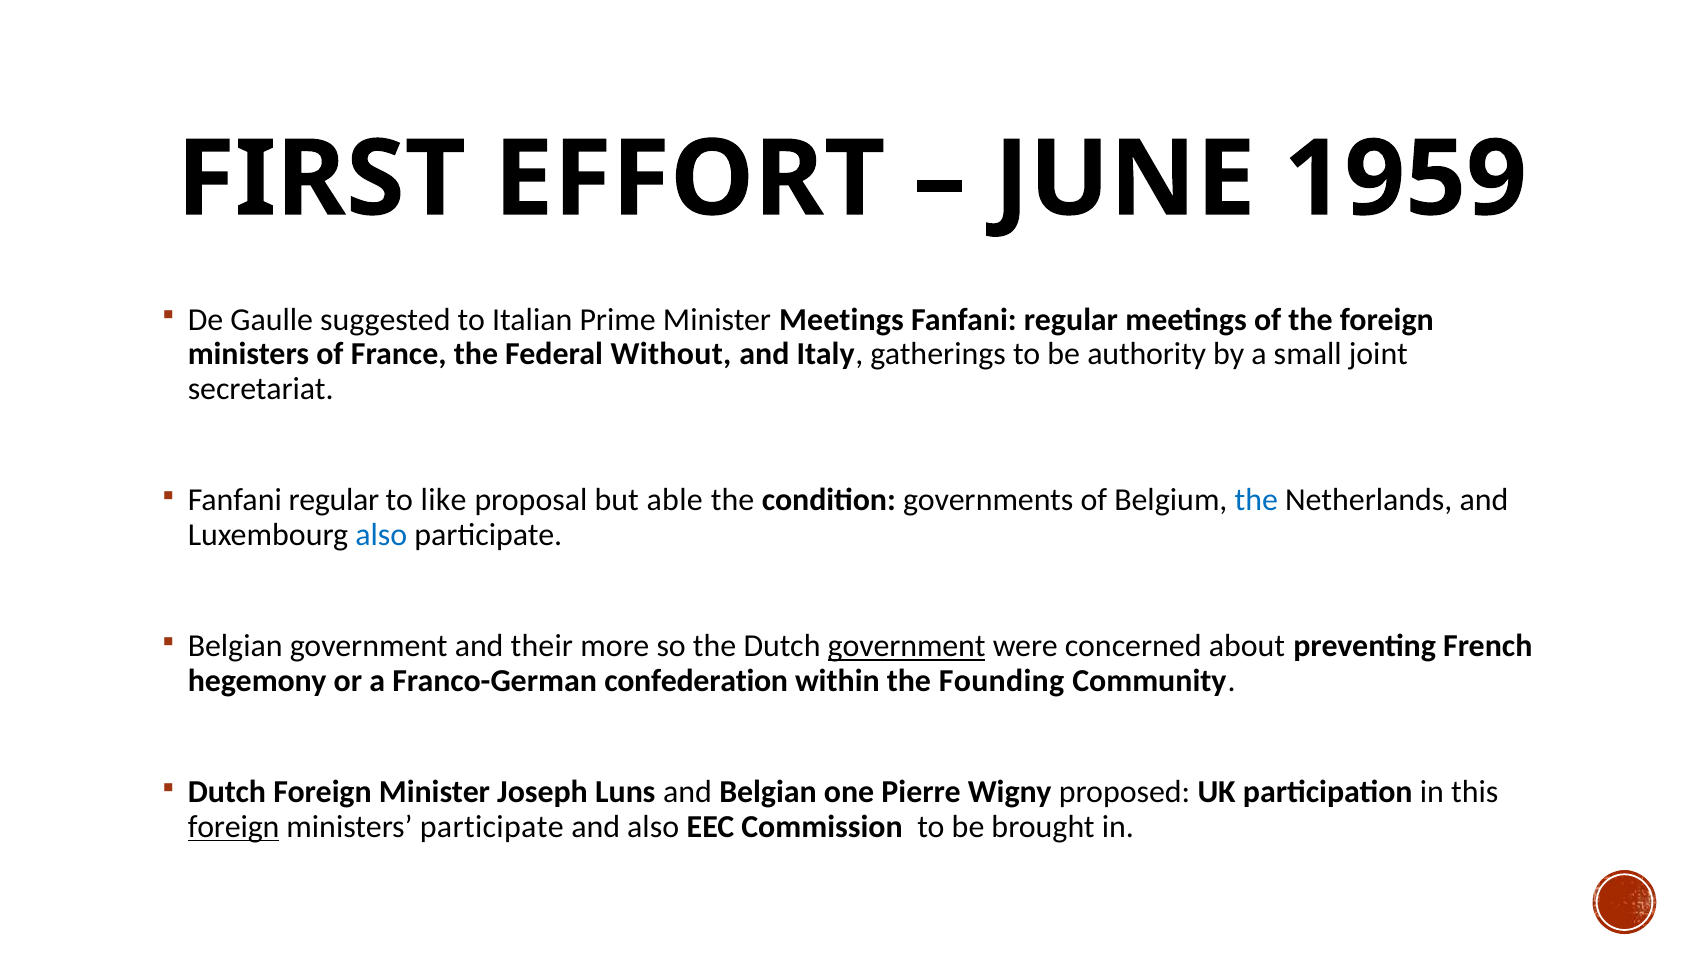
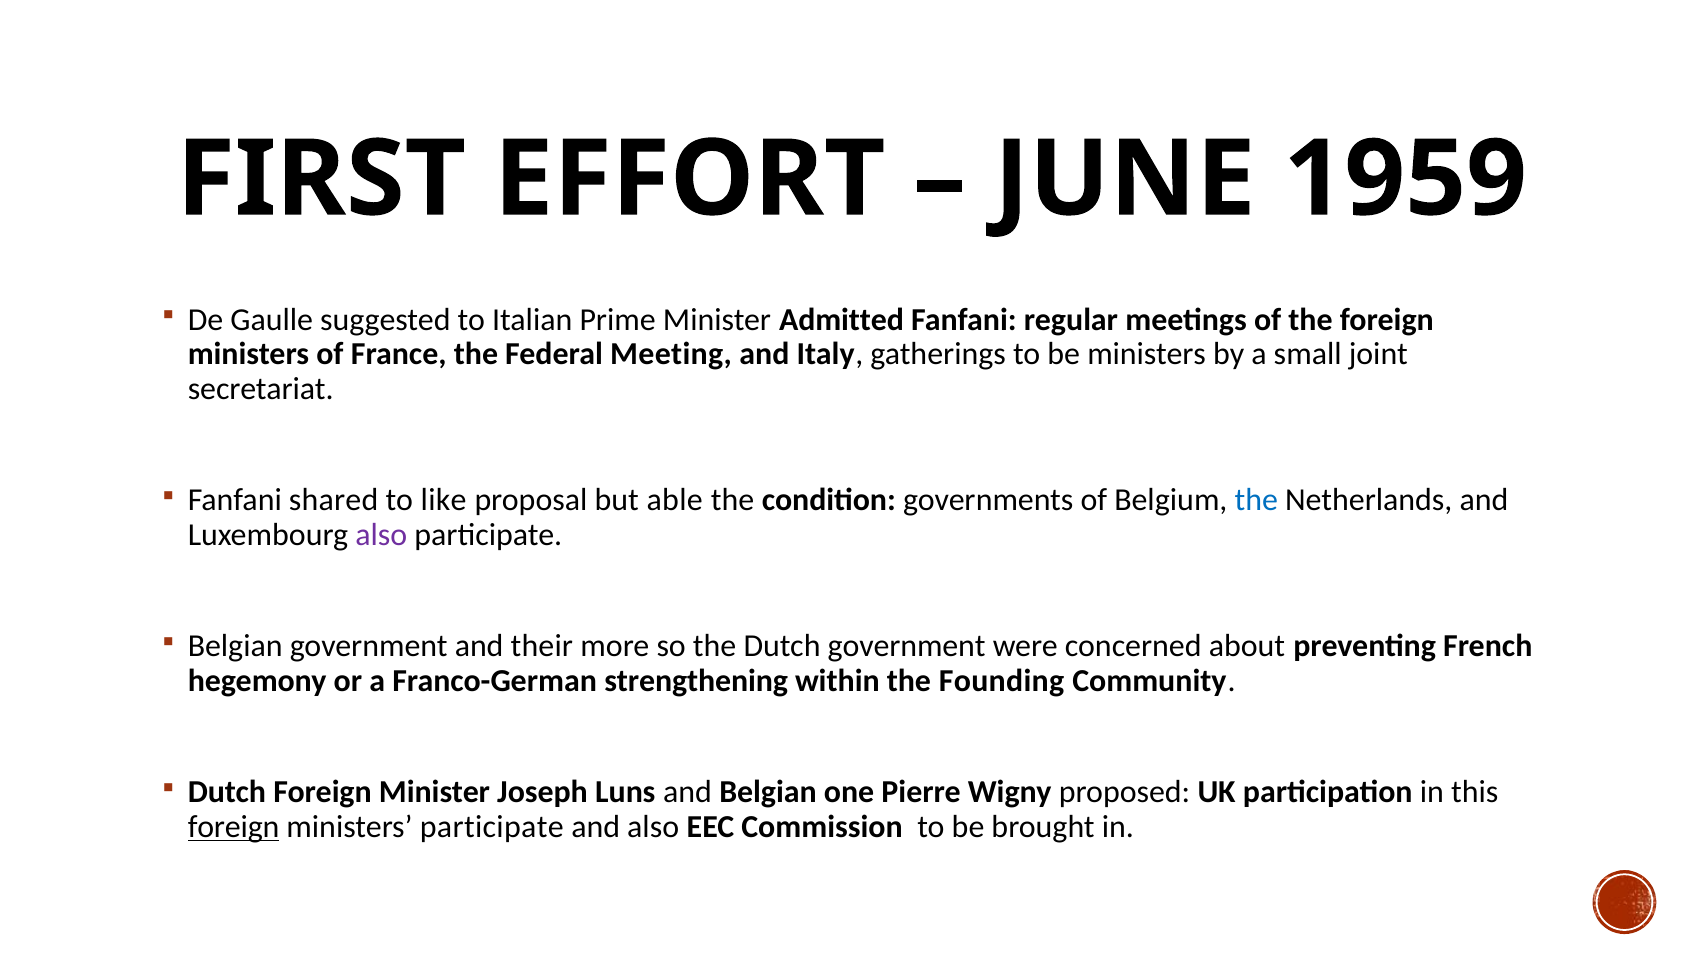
Minister Meetings: Meetings -> Admitted
Without: Without -> Meeting
be authority: authority -> ministers
regular at (334, 500): regular -> shared
also at (381, 535) colour: blue -> purple
government at (907, 646) underline: present -> none
confederation: confederation -> strengthening
